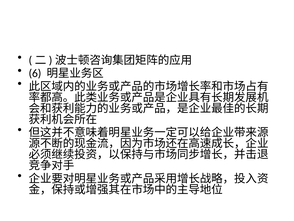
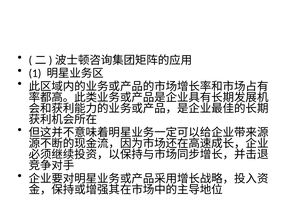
6: 6 -> 1
